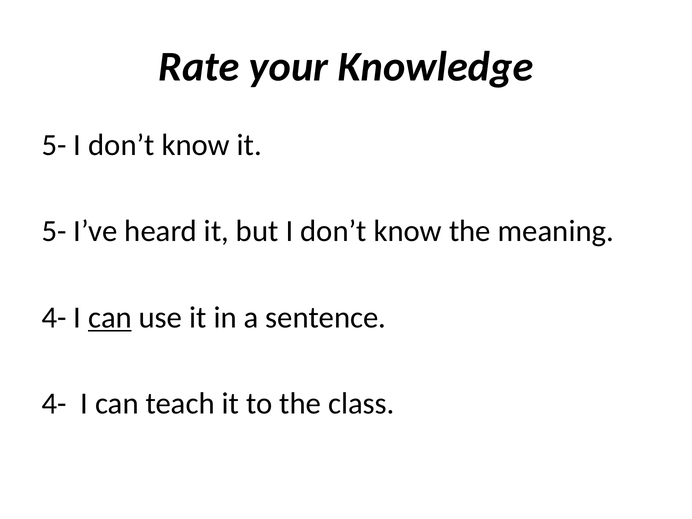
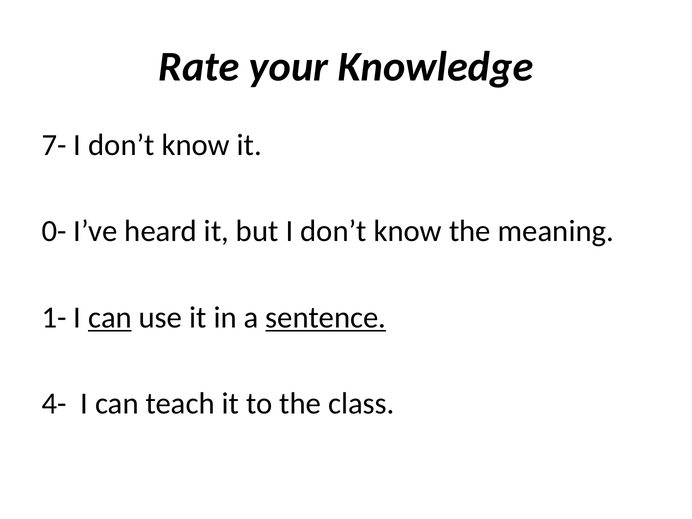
5- at (54, 145): 5- -> 7-
5- at (54, 231): 5- -> 0-
4- at (54, 317): 4- -> 1-
sentence underline: none -> present
